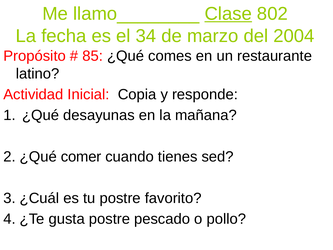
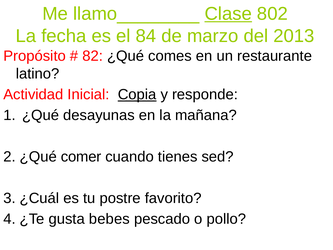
34: 34 -> 84
2004: 2004 -> 2013
85: 85 -> 82
Copia underline: none -> present
gusta postre: postre -> bebes
